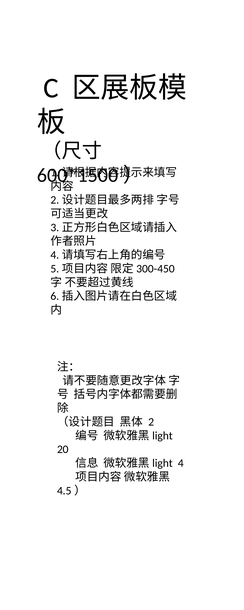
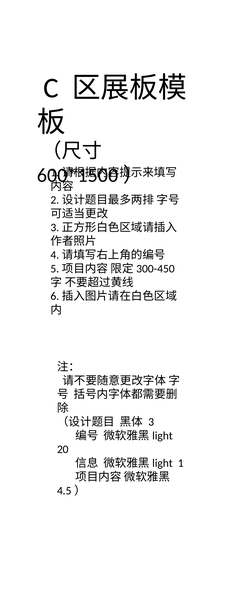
2: 2 -> 3
4: 4 -> 1
